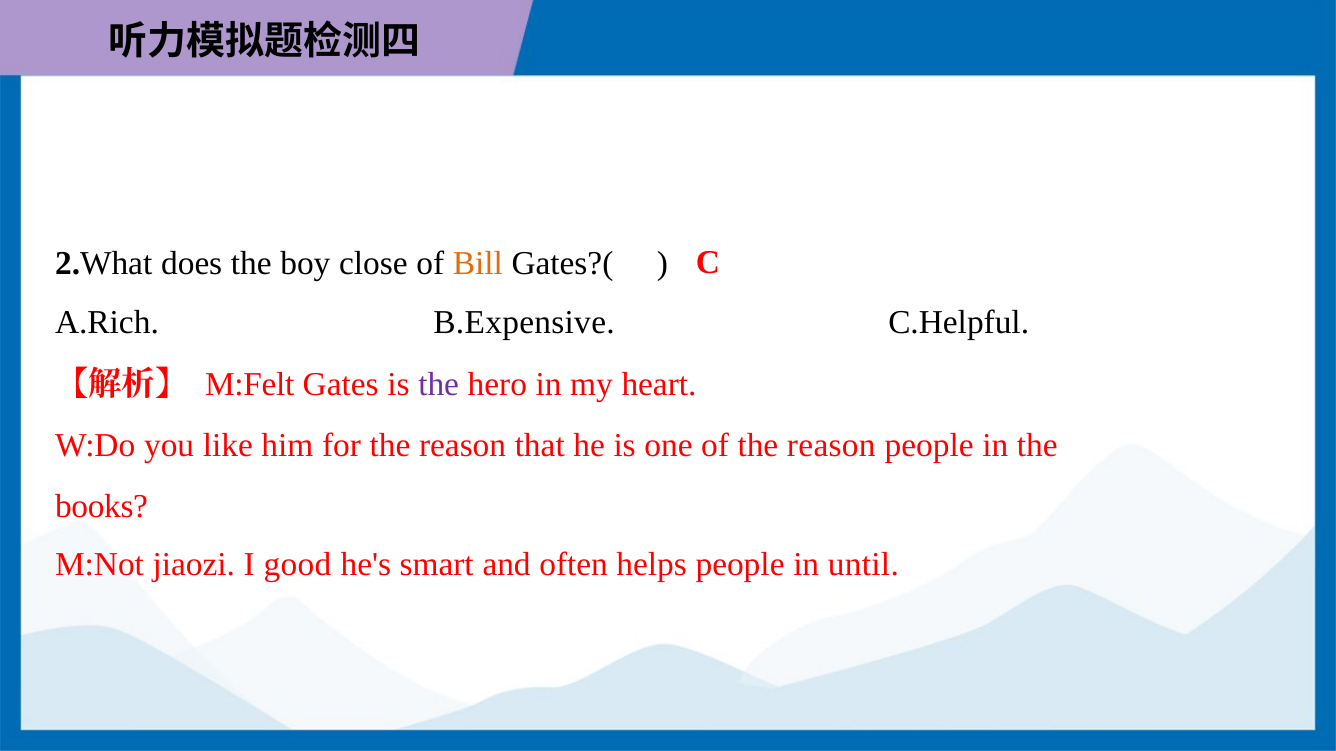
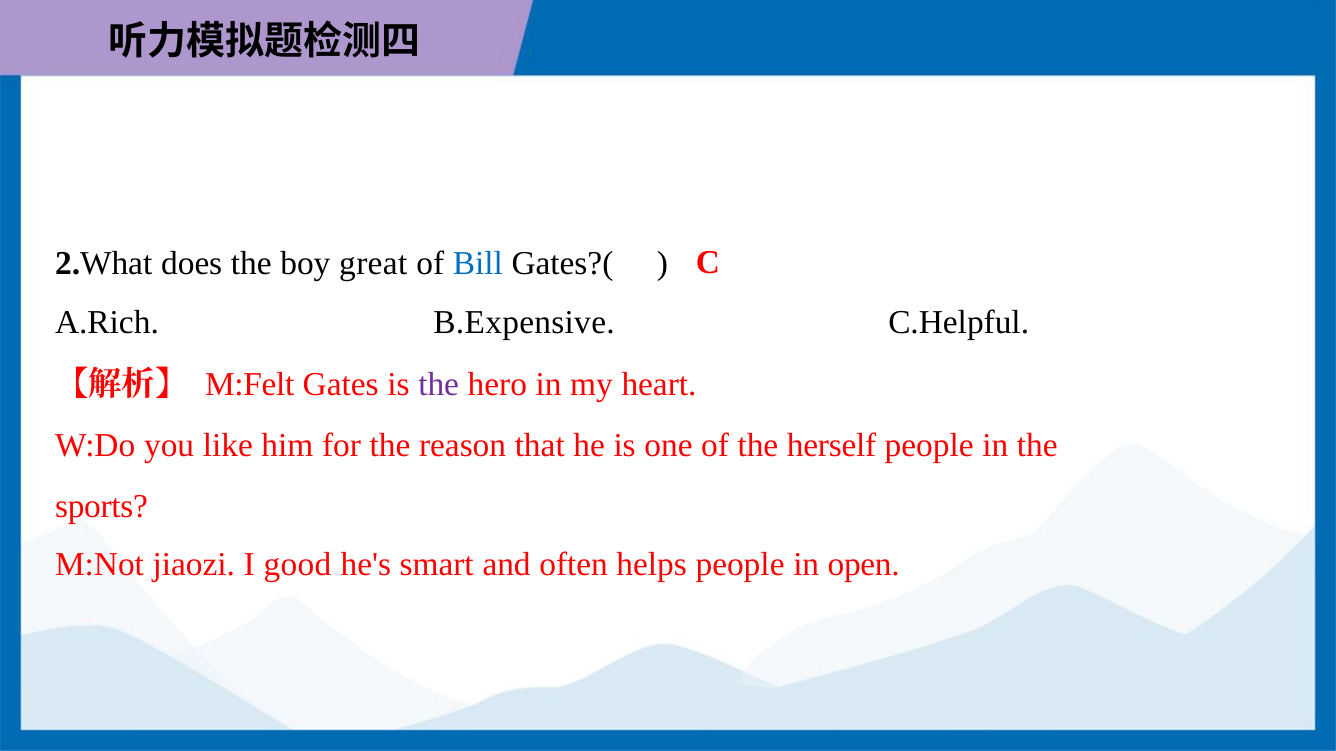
close: close -> great
Bill colour: orange -> blue
of the reason: reason -> herself
books: books -> sports
until: until -> open
